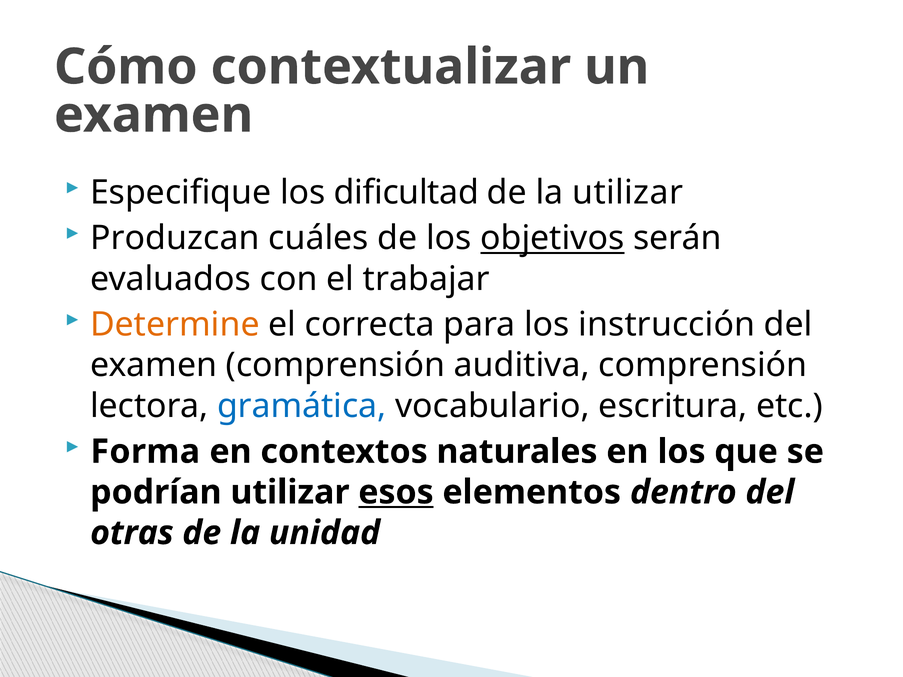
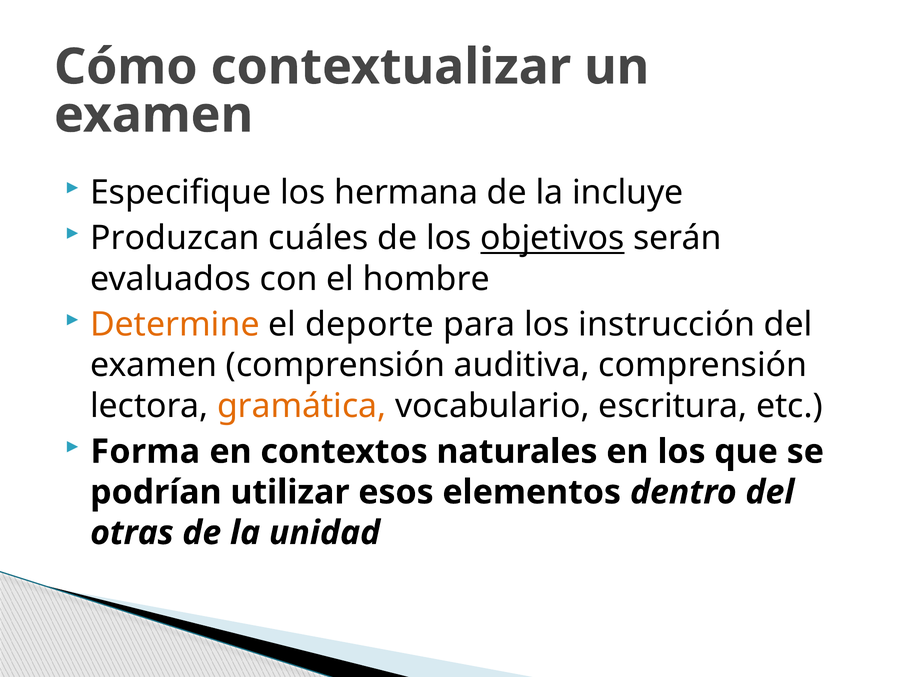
dificultad: dificultad -> hermana
la utilizar: utilizar -> incluye
trabajar: trabajar -> hombre
correcta: correcta -> deporte
gramática colour: blue -> orange
esos underline: present -> none
